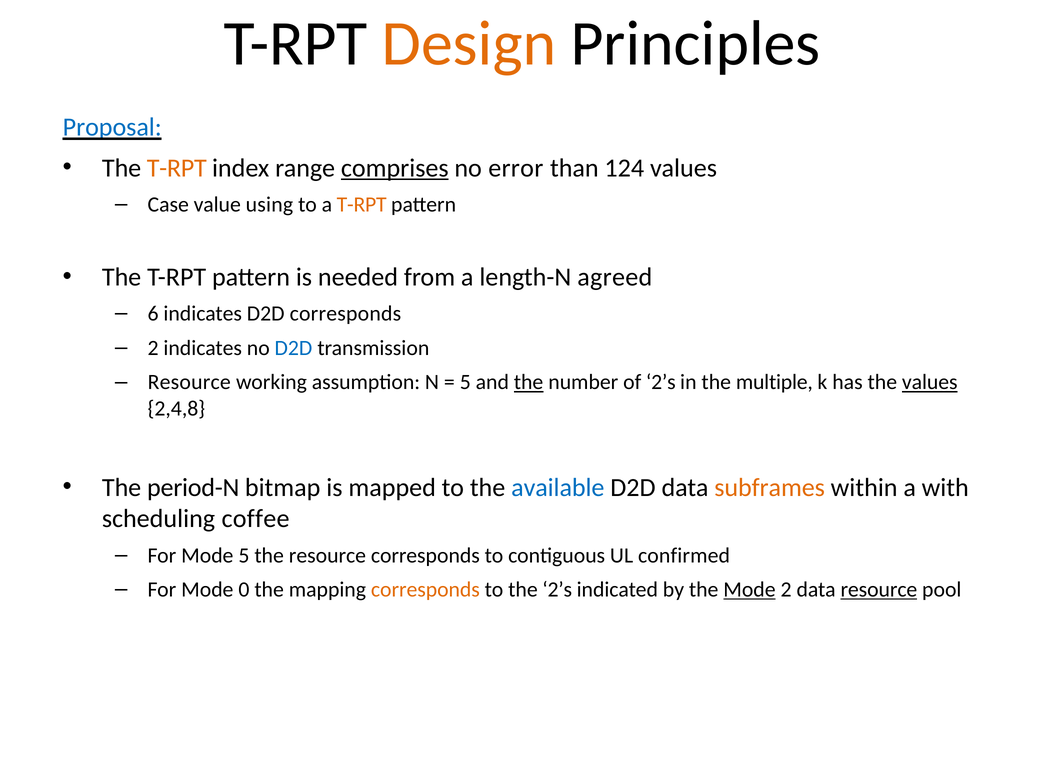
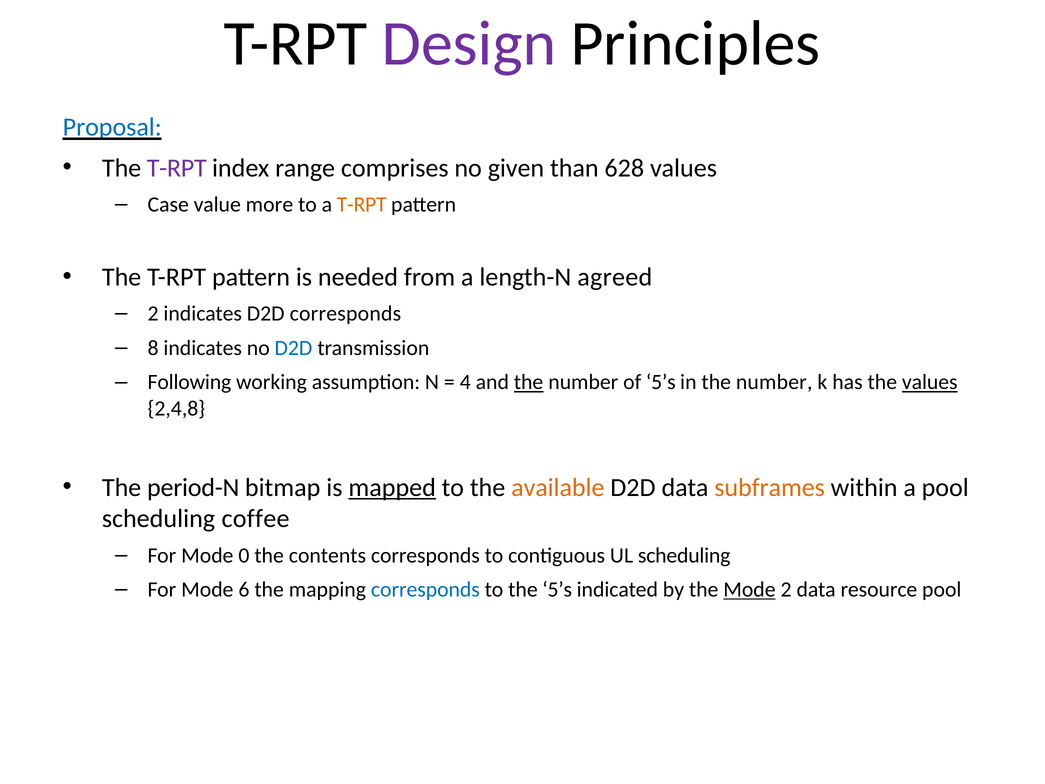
Design colour: orange -> purple
T-RPT at (177, 168) colour: orange -> purple
comprises underline: present -> none
error: error -> given
124: 124 -> 628
using: using -> more
6 at (153, 314): 6 -> 2
2 at (153, 348): 2 -> 8
Resource at (189, 382): Resource -> Following
5 at (465, 382): 5 -> 4
of 2’s: 2’s -> 5’s
in the multiple: multiple -> number
mapped underline: none -> present
available colour: blue -> orange
a with: with -> pool
Mode 5: 5 -> 0
the resource: resource -> contents
UL confirmed: confirmed -> scheduling
0: 0 -> 6
corresponds at (425, 589) colour: orange -> blue
the 2’s: 2’s -> 5’s
resource at (879, 589) underline: present -> none
